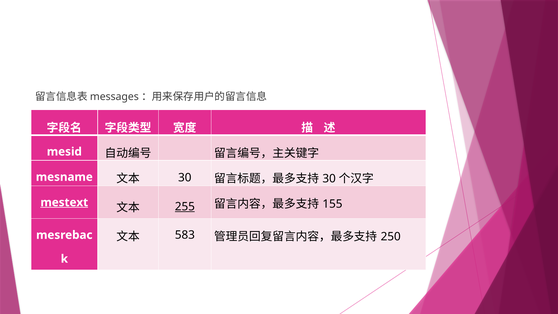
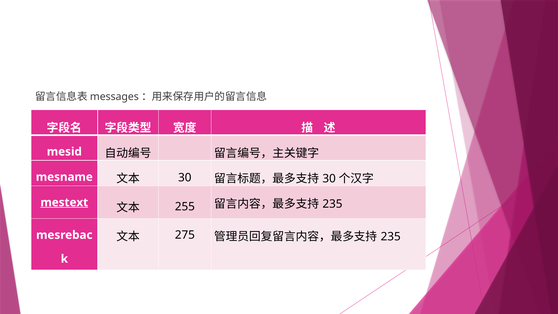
255 underline: present -> none
155 at (332, 204): 155 -> 235
583: 583 -> 275
250 at (391, 237): 250 -> 235
